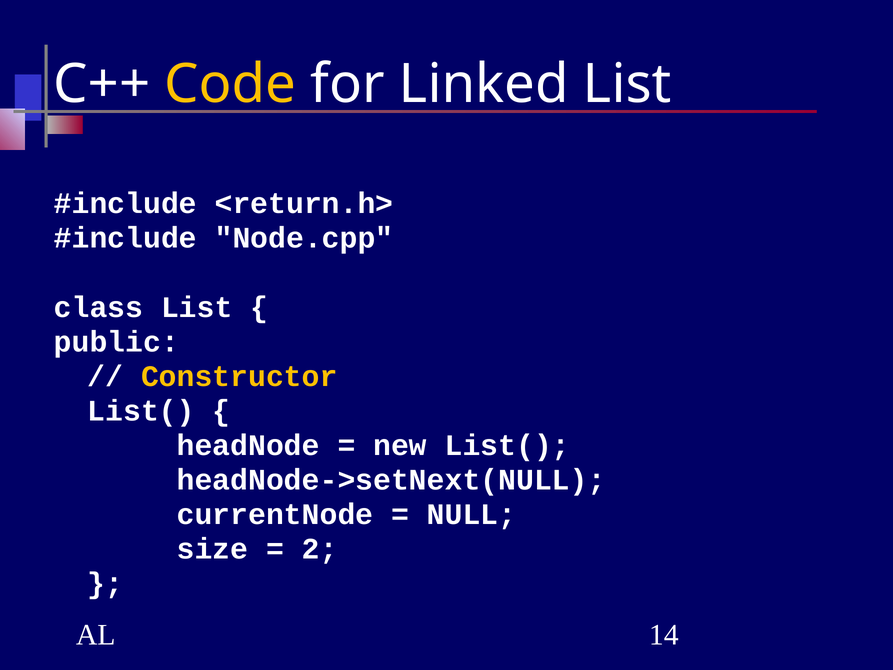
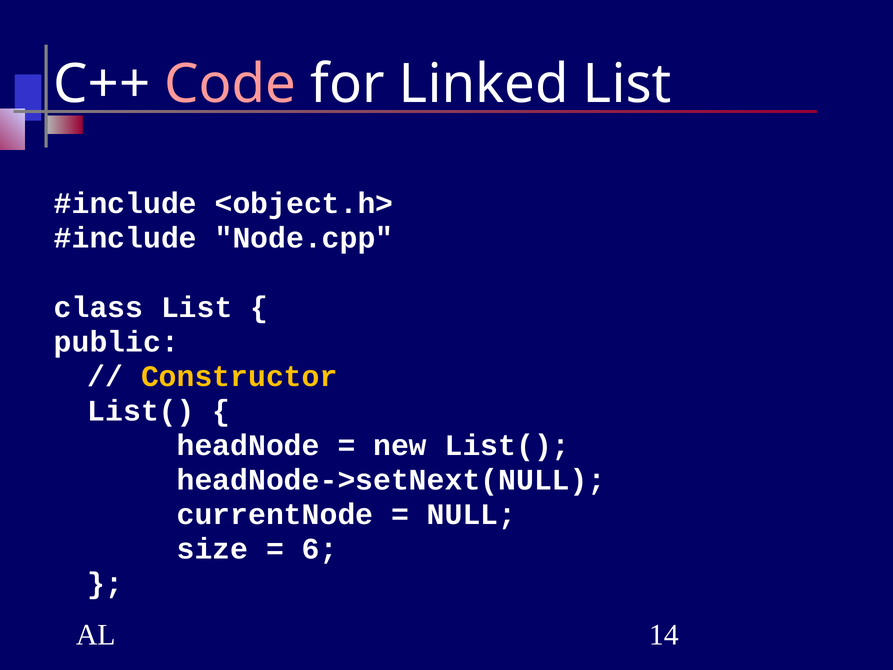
Code colour: yellow -> pink
<return.h>: <return.h> -> <object.h>
2: 2 -> 6
